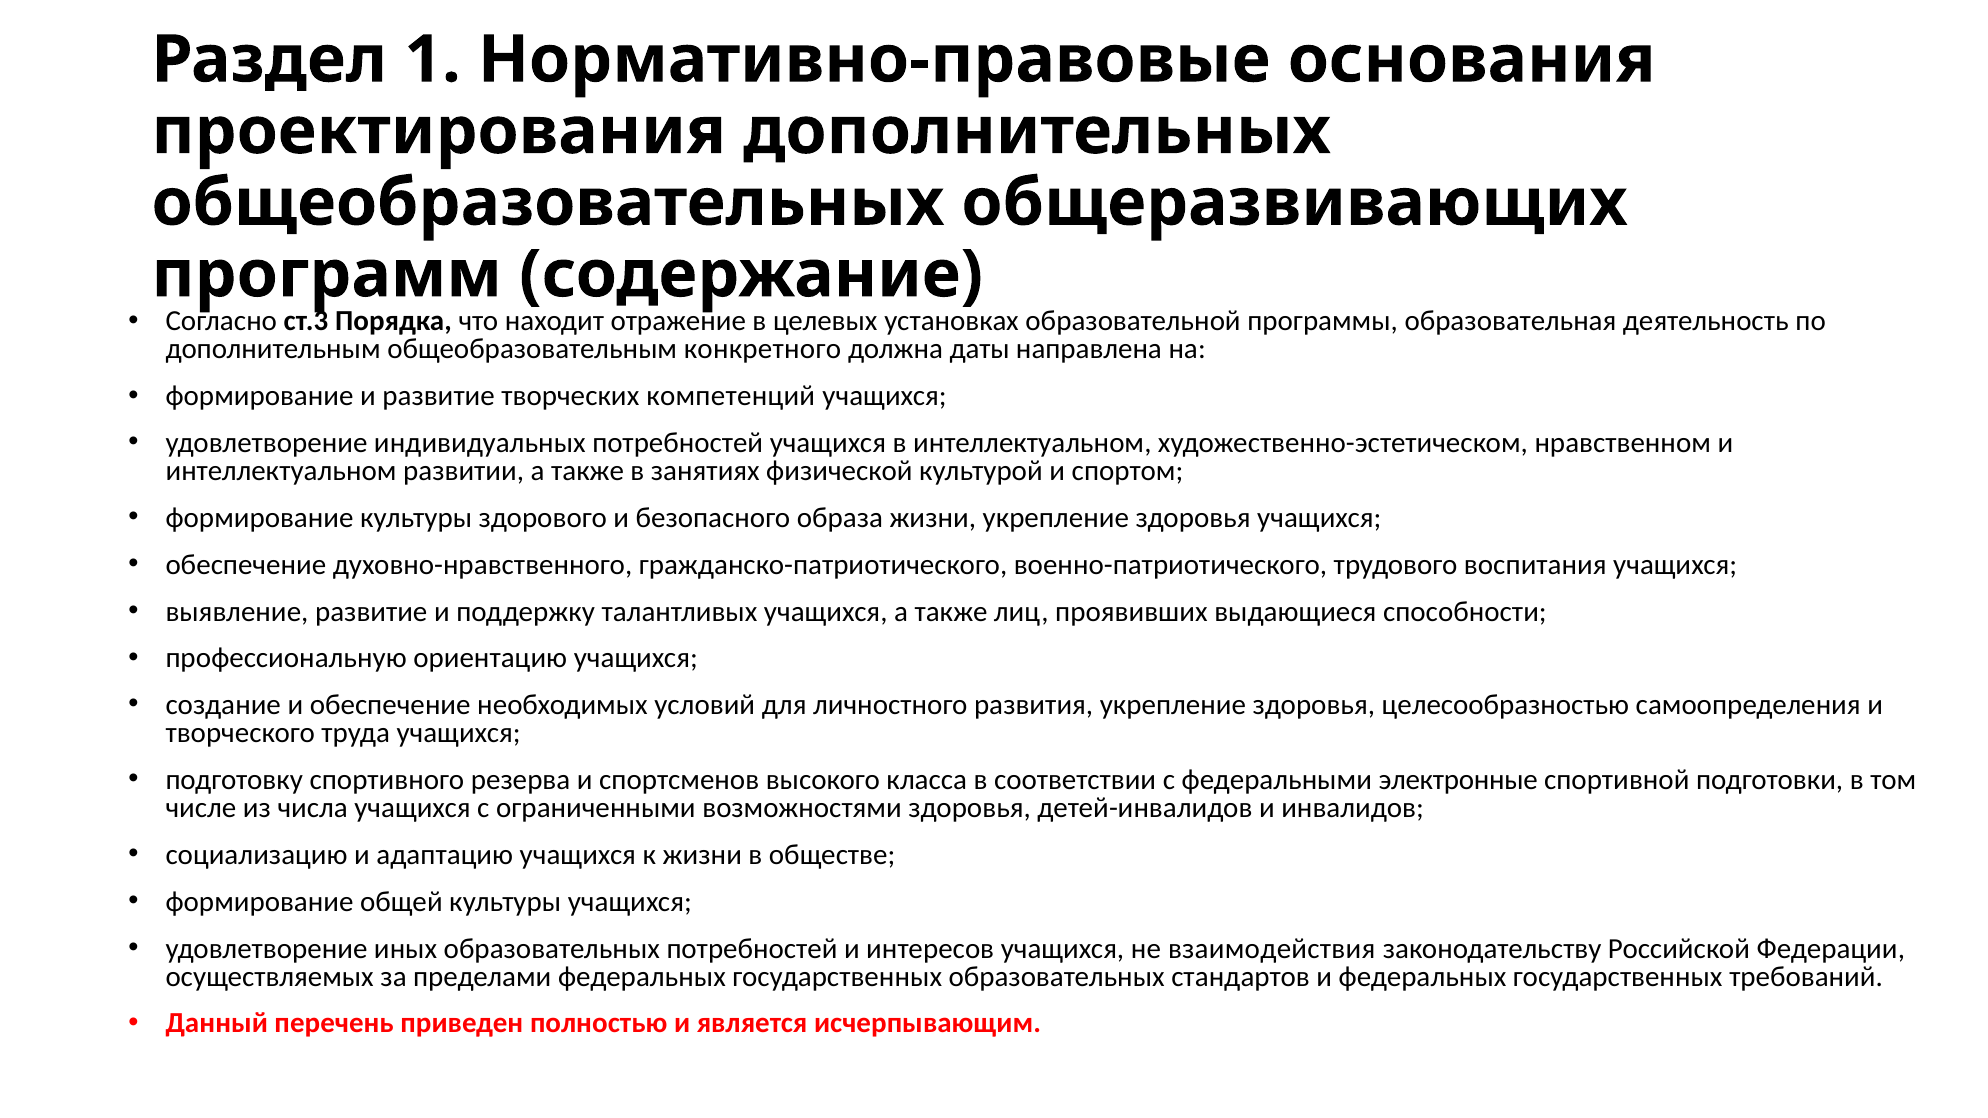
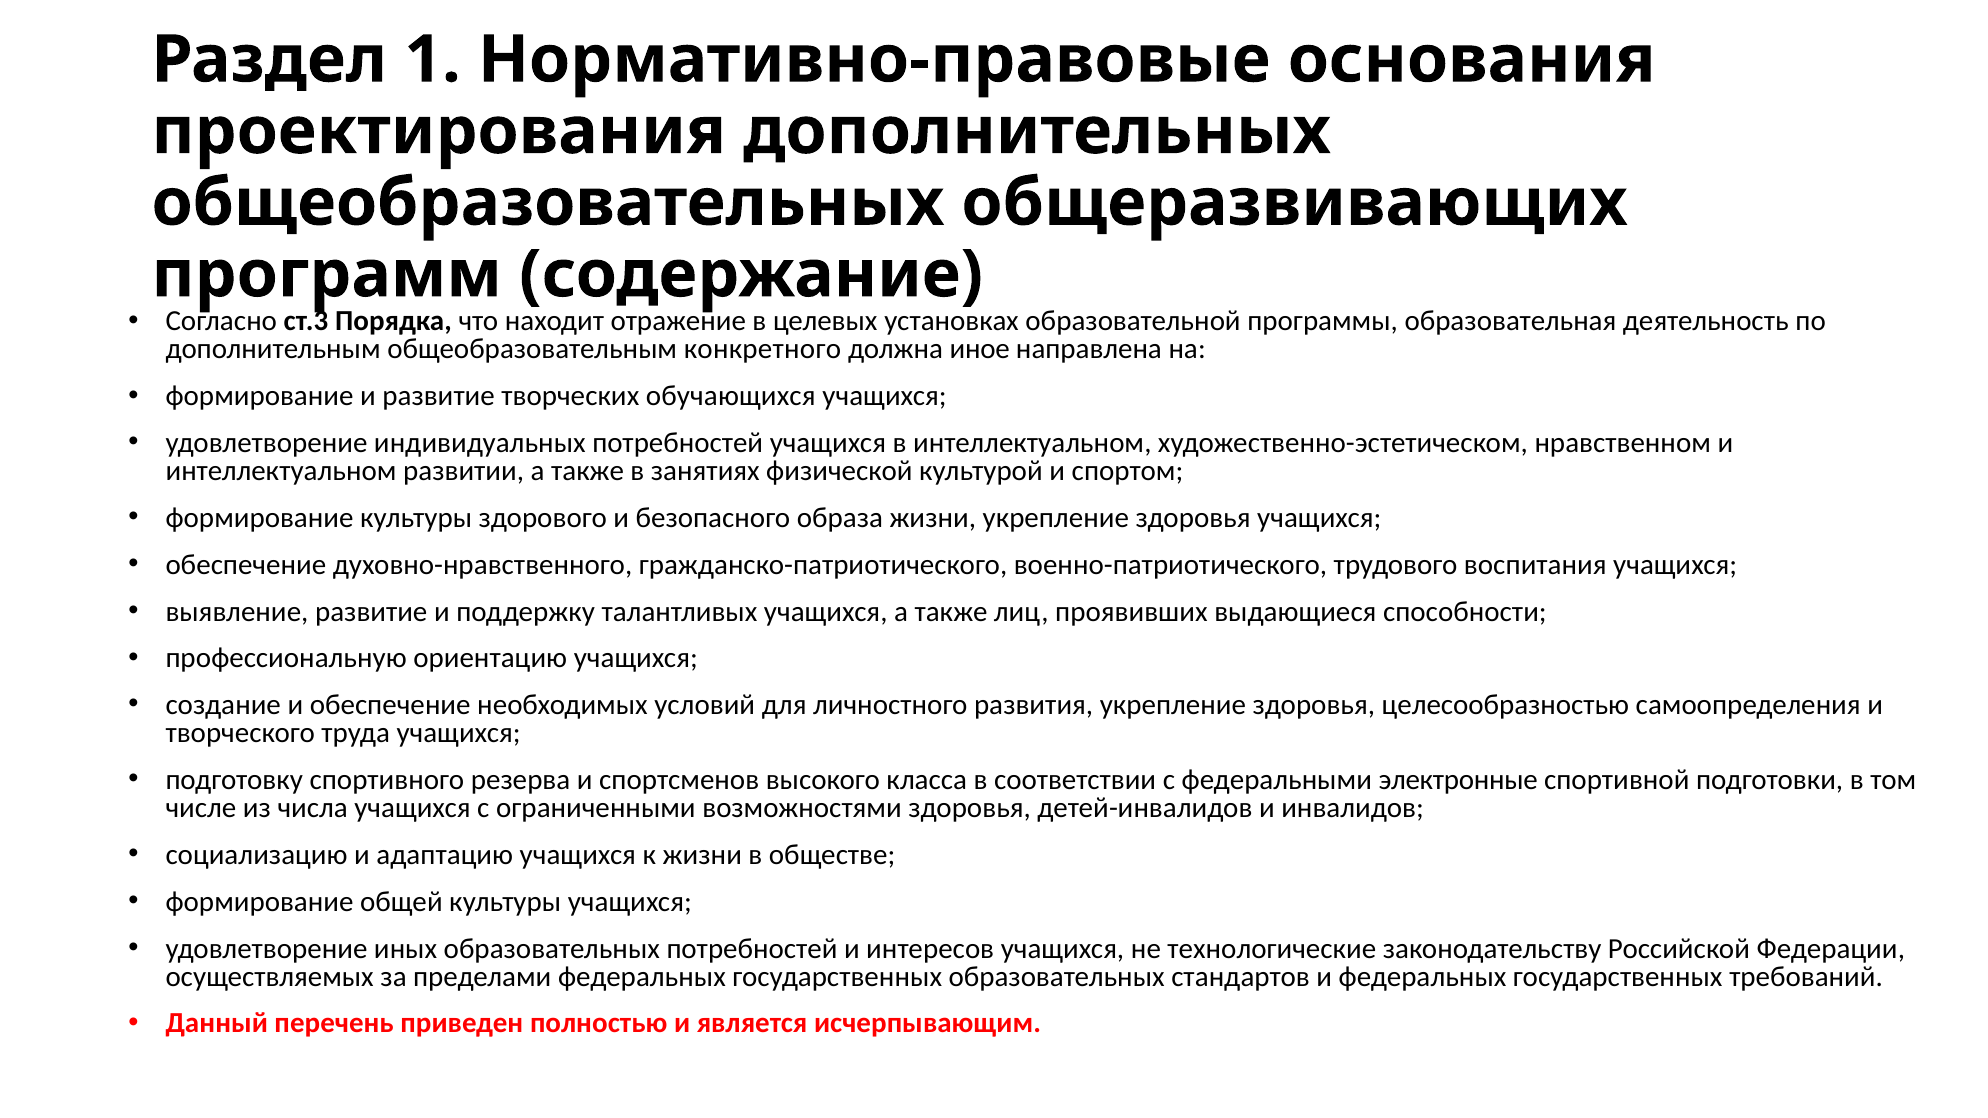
даты: даты -> иное
компетенций: компетенций -> обучающихся
взаимодействия: взаимодействия -> технологические
